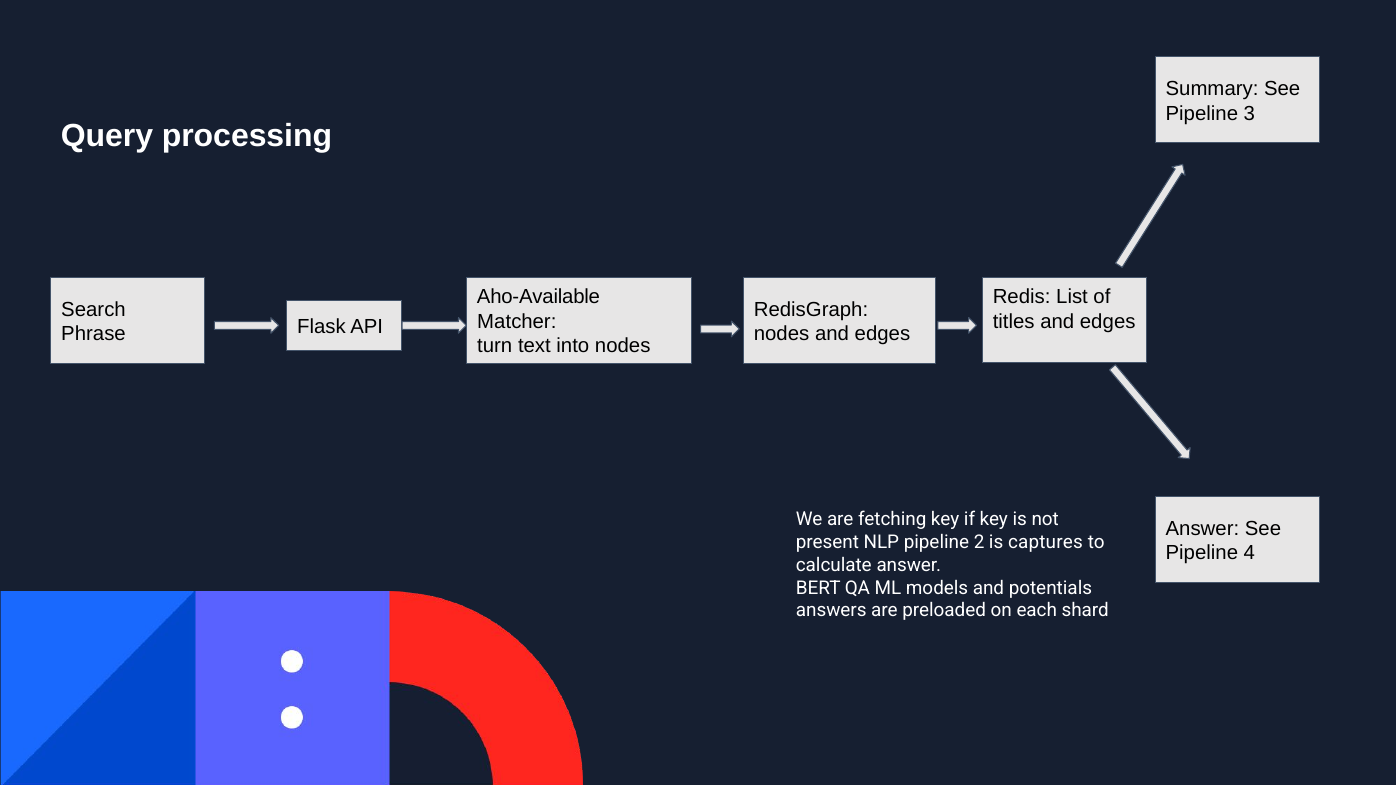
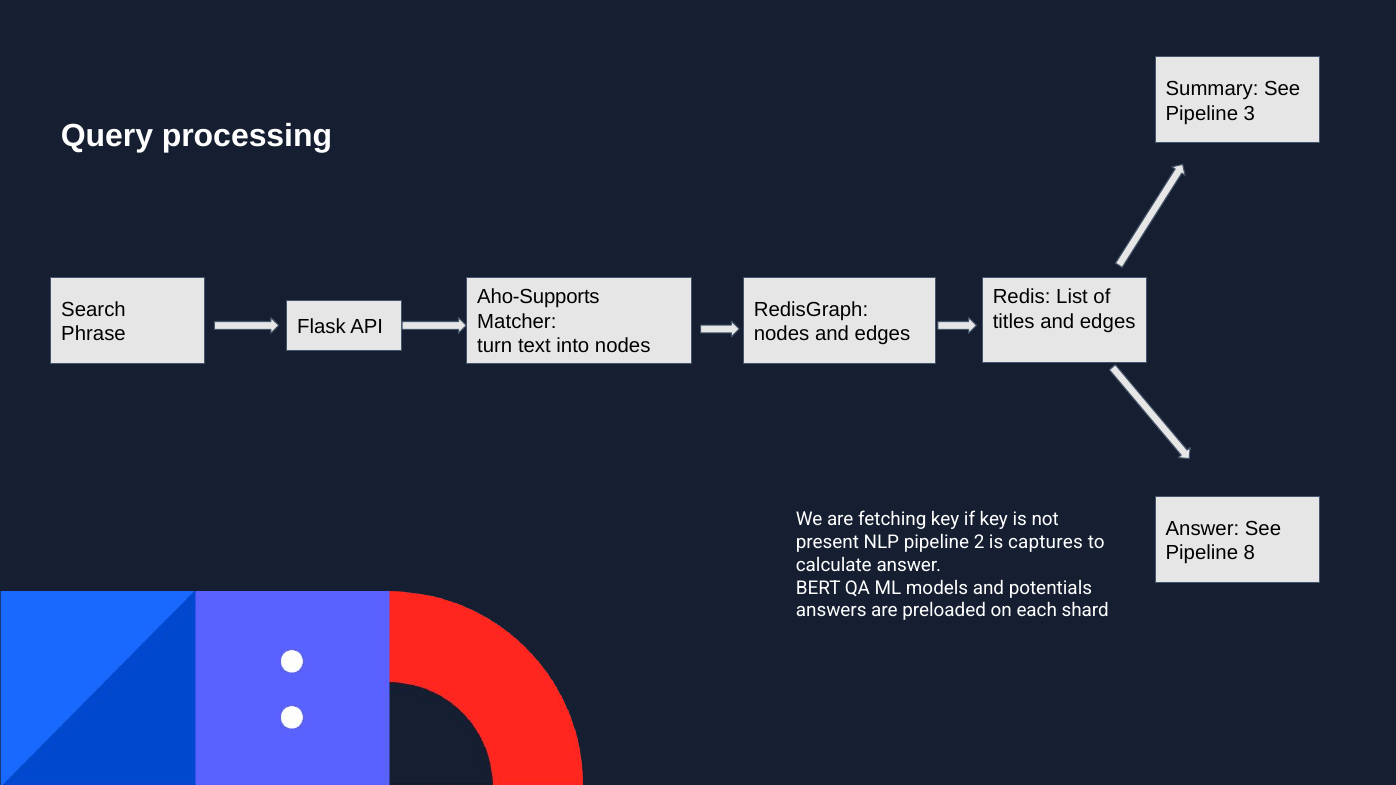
Aho-Available: Aho-Available -> Aho-Supports
4: 4 -> 8
